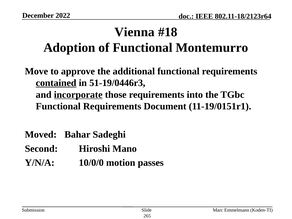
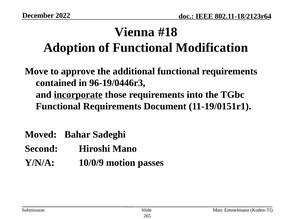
Montemurro: Montemurro -> Modification
contained underline: present -> none
51-19/0446r3: 51-19/0446r3 -> 96-19/0446r3
10/0/0: 10/0/0 -> 10/0/9
